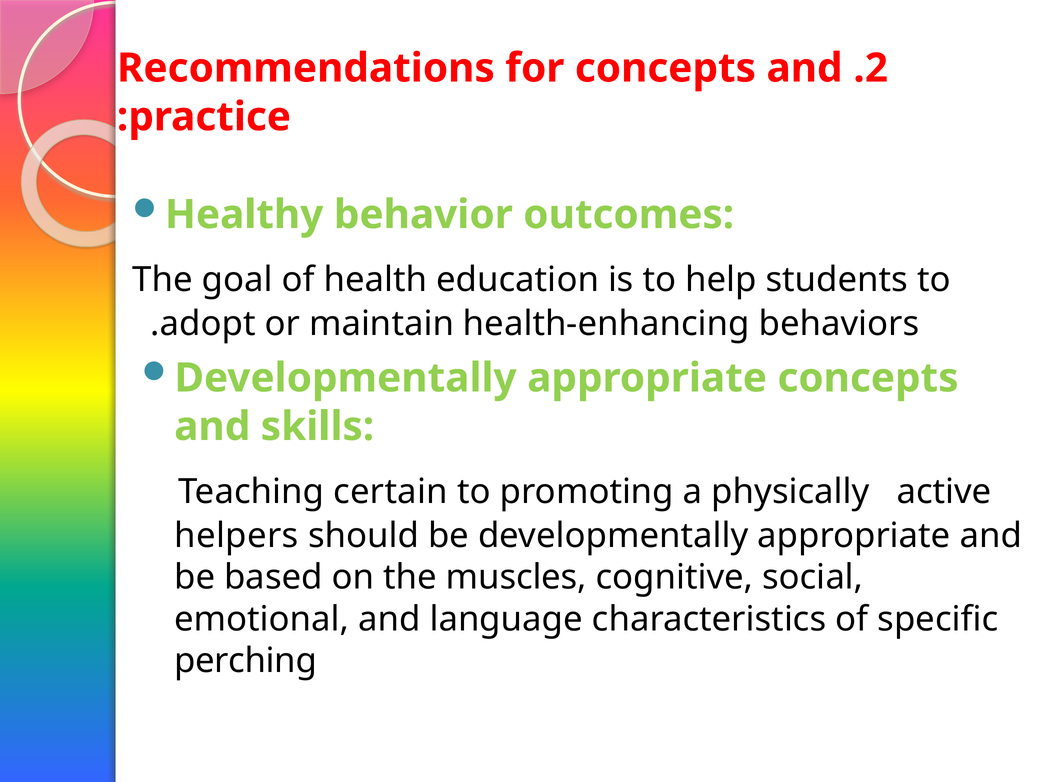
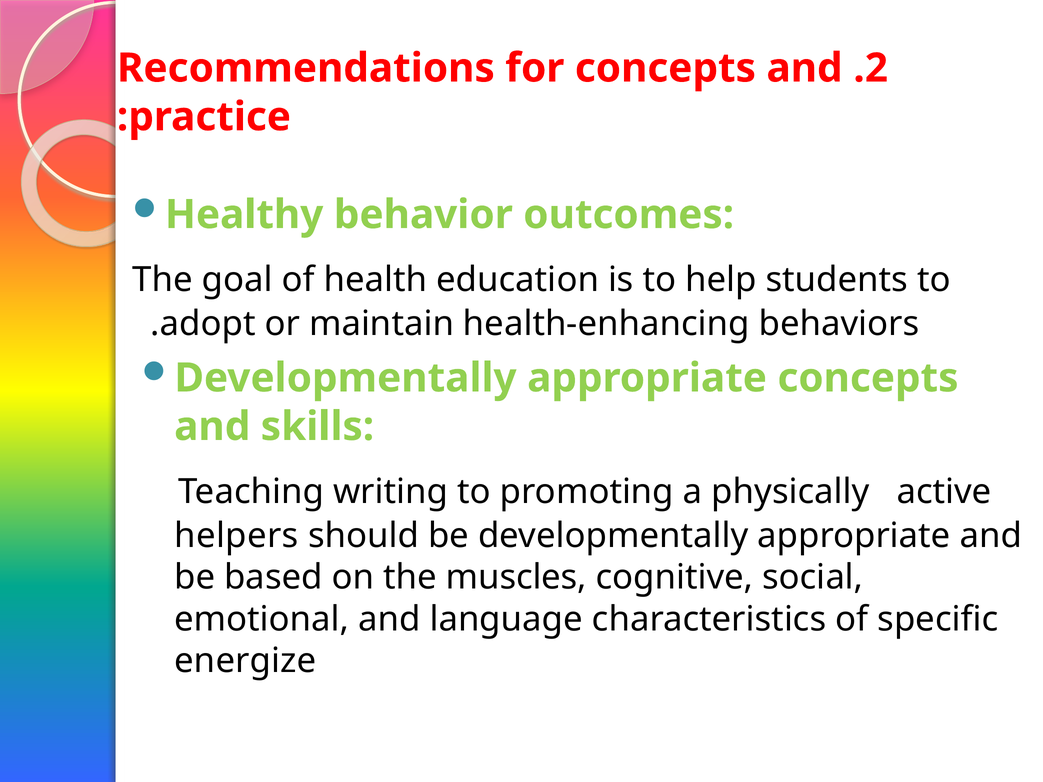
certain: certain -> writing
perching: perching -> energize
